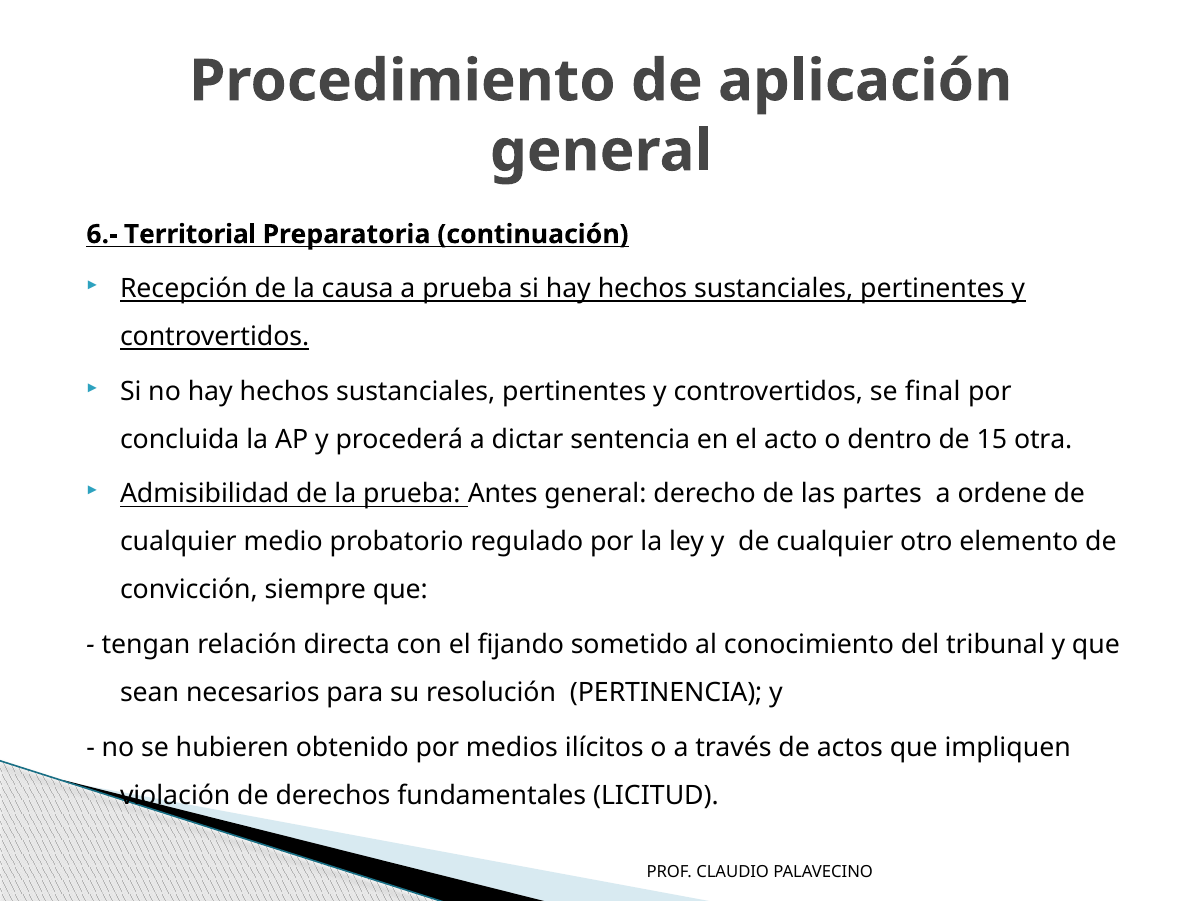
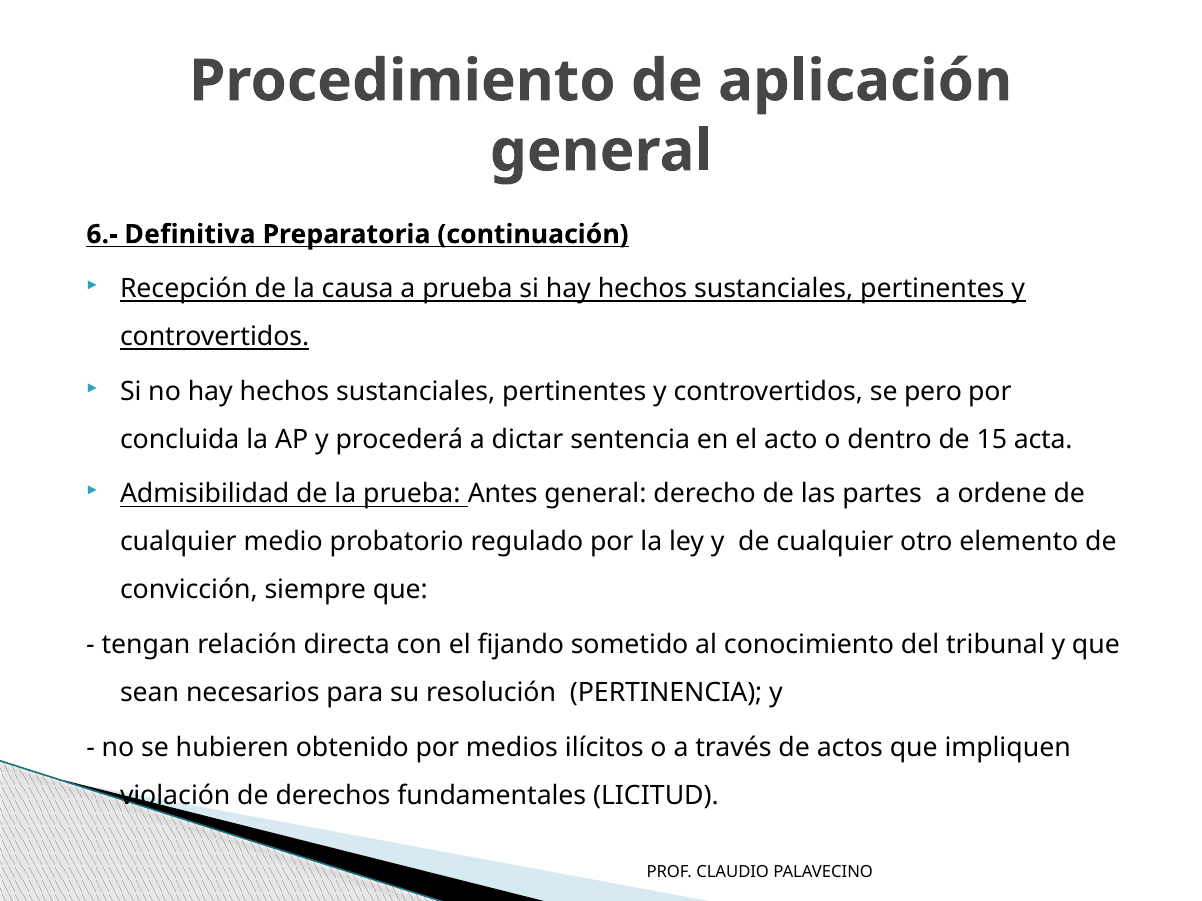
Territorial: Territorial -> Definitiva
final: final -> pero
otra: otra -> acta
